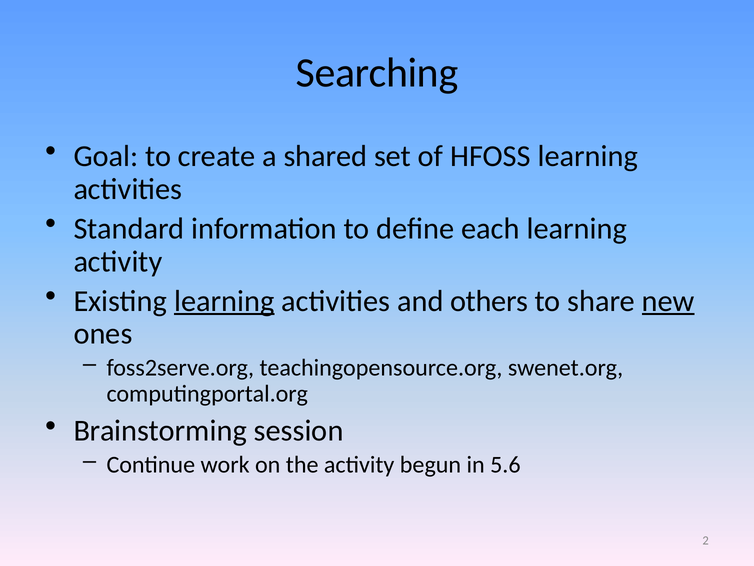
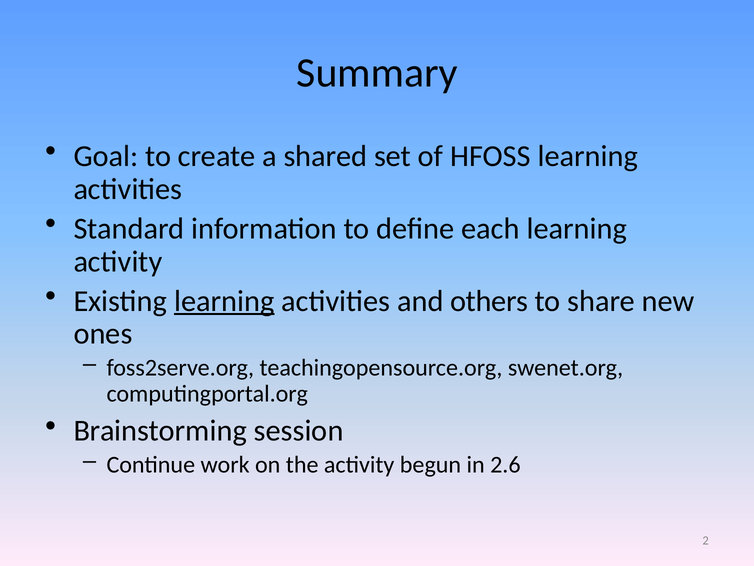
Searching: Searching -> Summary
new underline: present -> none
5.6: 5.6 -> 2.6
